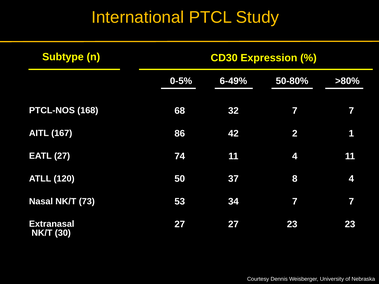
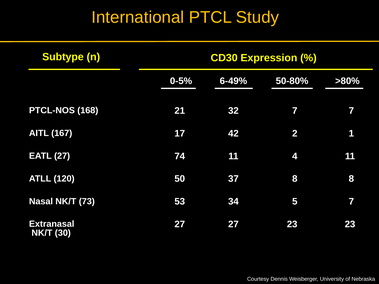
68: 68 -> 21
86: 86 -> 17
8 4: 4 -> 8
34 7: 7 -> 5
